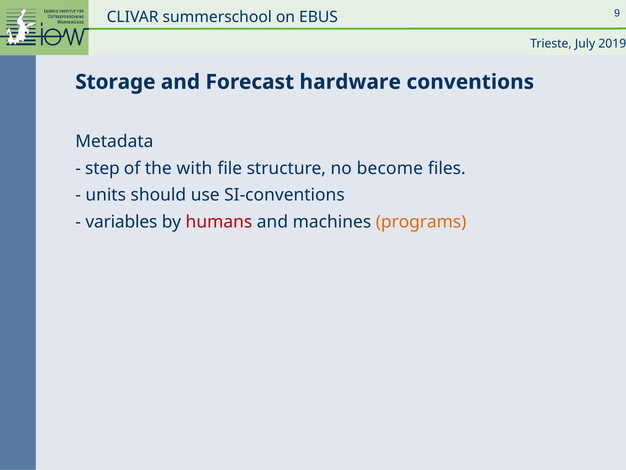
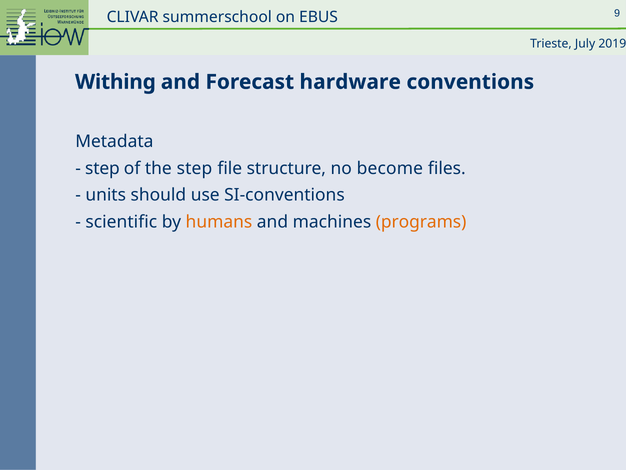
Storage: Storage -> Withing
the with: with -> step
variables: variables -> scientific
humans colour: red -> orange
